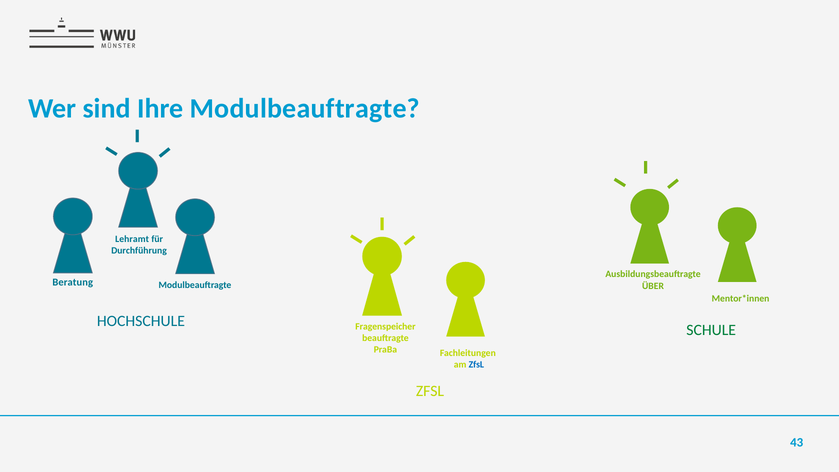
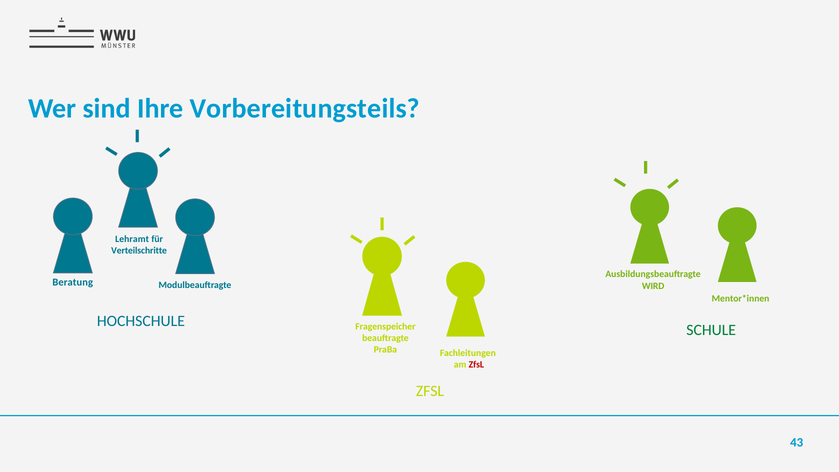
Ihre Modulbeauftragte: Modulbeauftragte -> Vorbereitungsteils
Durchführung: Durchführung -> Verteilschritte
ÜBER: ÜBER -> WIRD
ZfsL at (476, 365) colour: blue -> red
